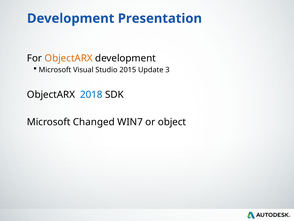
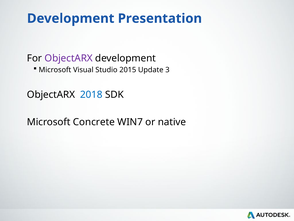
ObjectARX at (69, 58) colour: orange -> purple
Changed: Changed -> Concrete
object: object -> native
